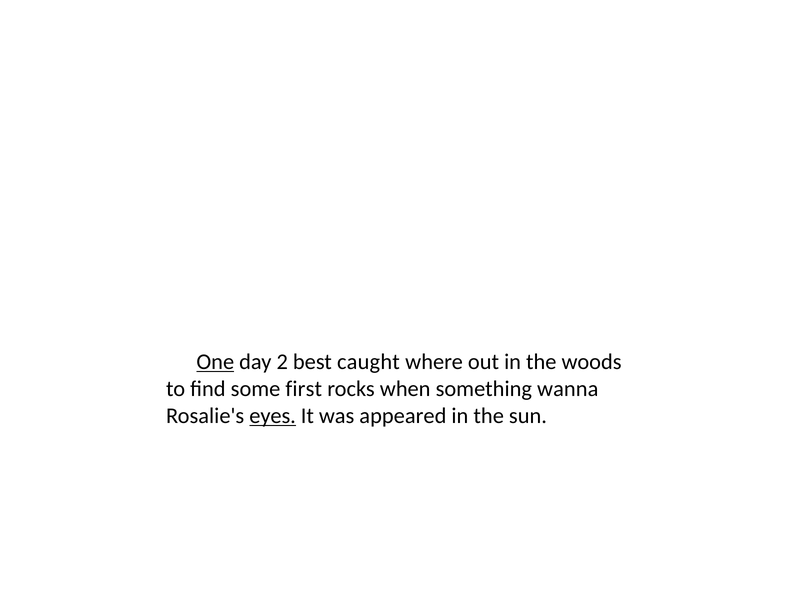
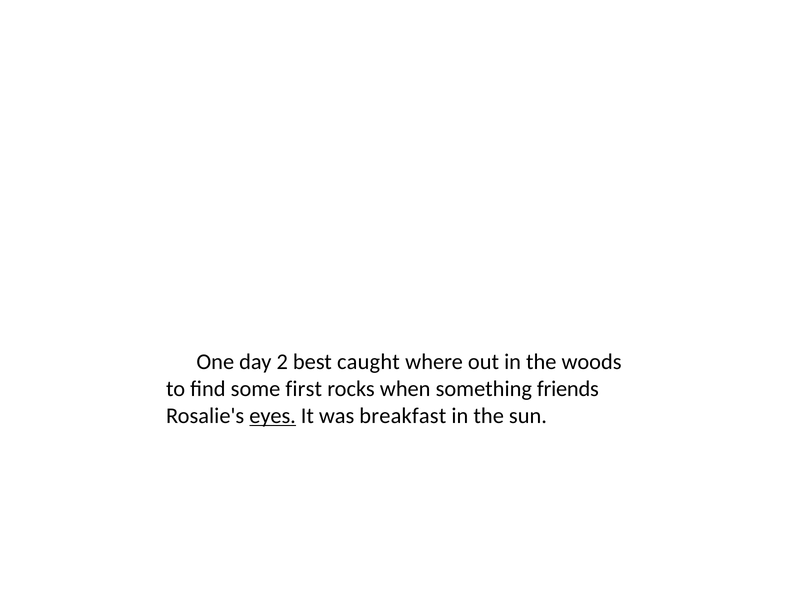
One underline: present -> none
wanna: wanna -> friends
appeared: appeared -> breakfast
